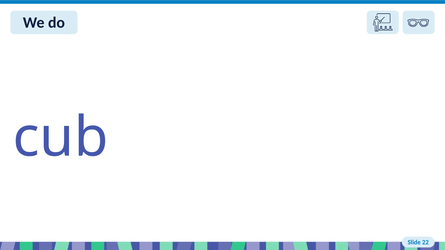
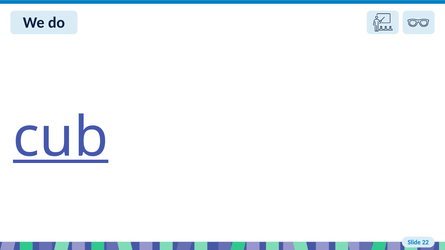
cub underline: none -> present
